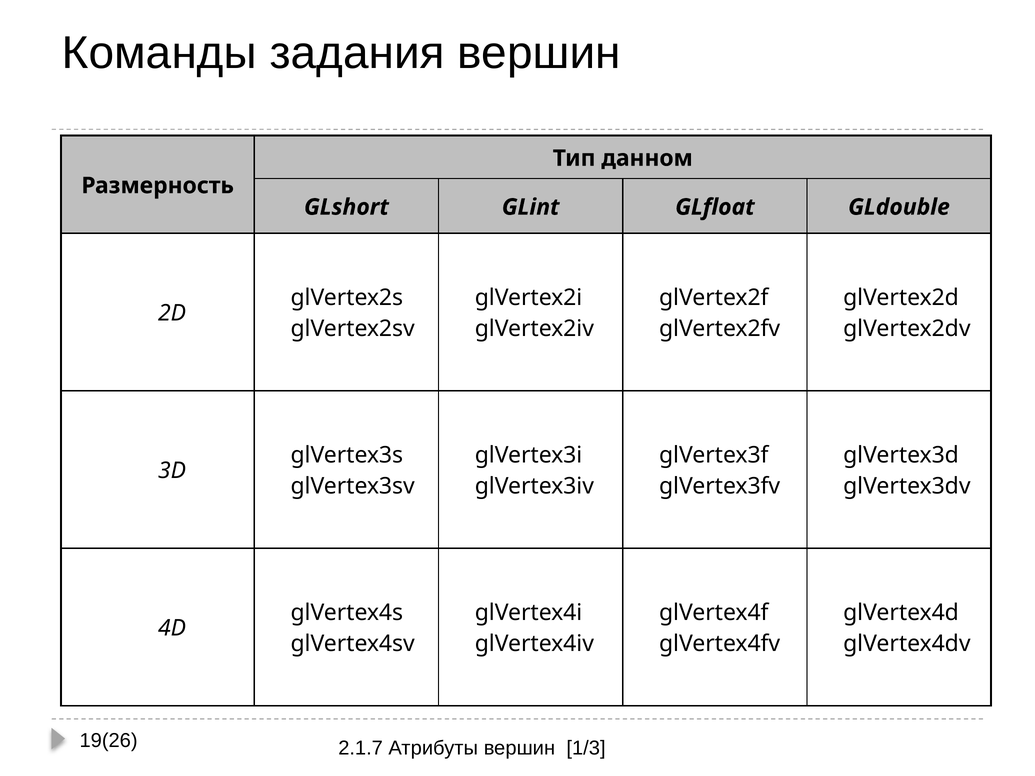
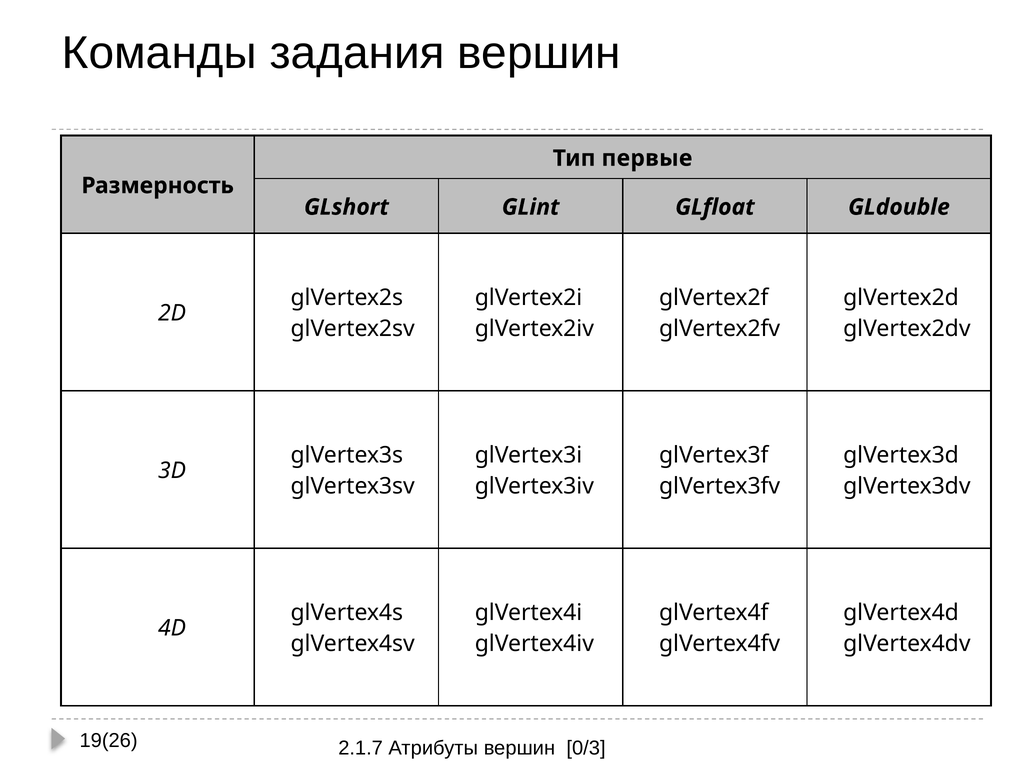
данном: данном -> первые
1/3: 1/3 -> 0/3
